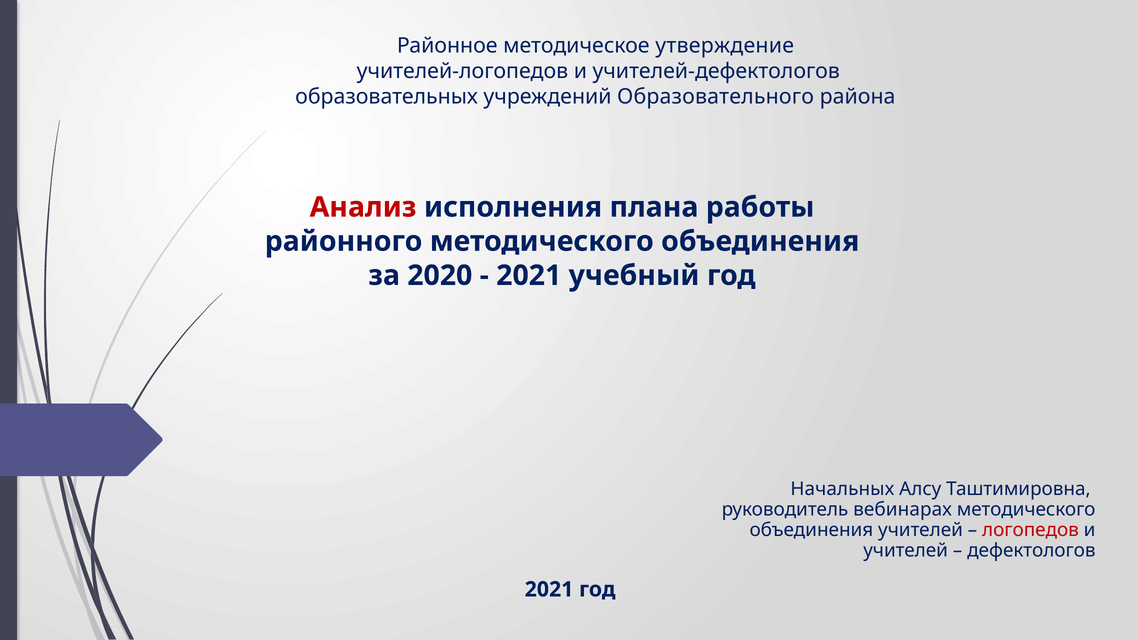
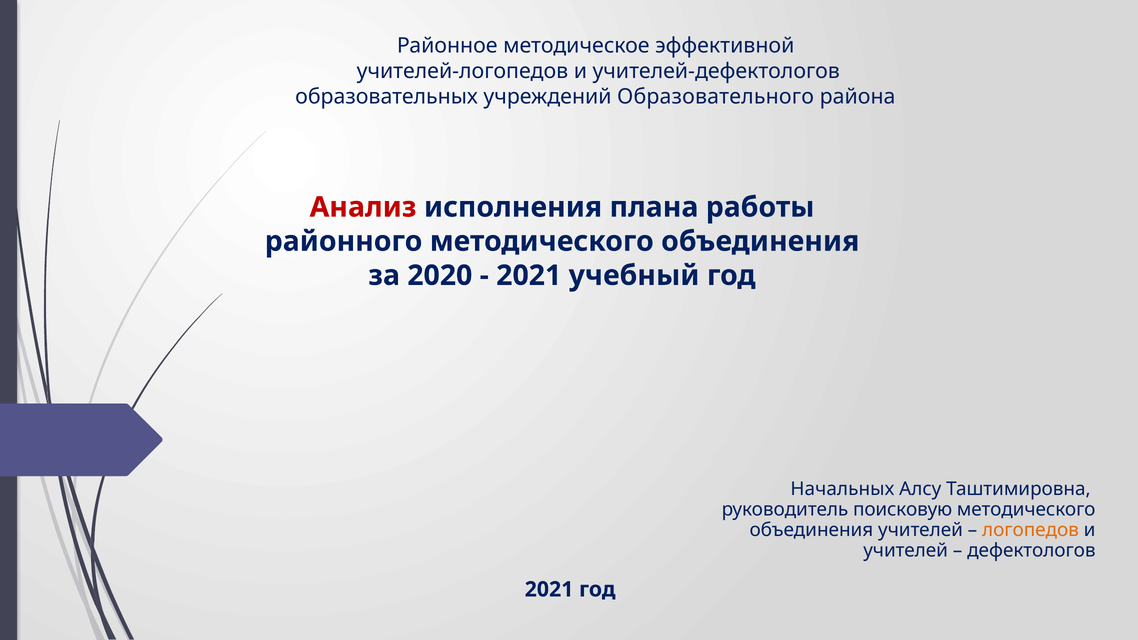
утверждение: утверждение -> эффективной
вебинарах: вебинарах -> поисковую
логопедов colour: red -> orange
